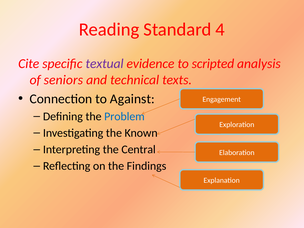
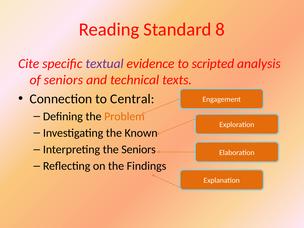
4: 4 -> 8
Against: Against -> Central
Problem colour: blue -> orange
the Central: Central -> Seniors
